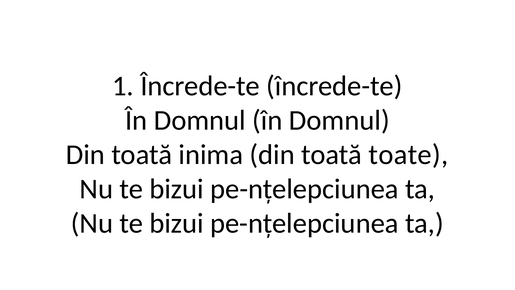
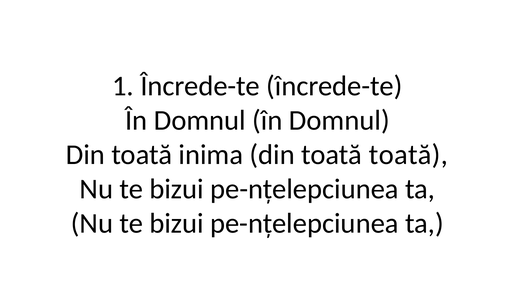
toată toate: toate -> toată
